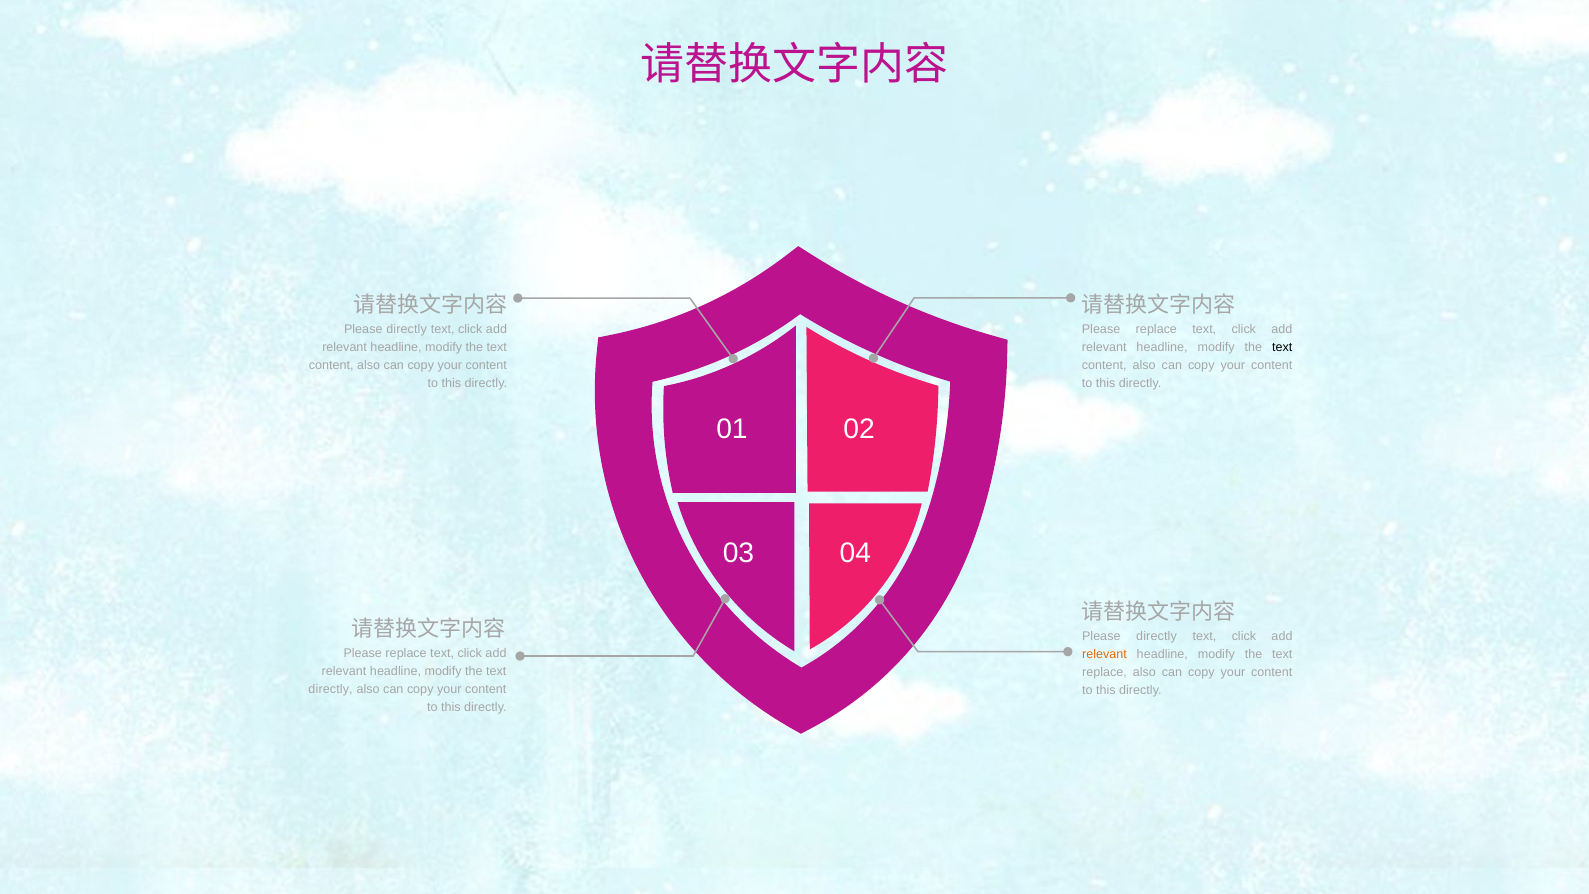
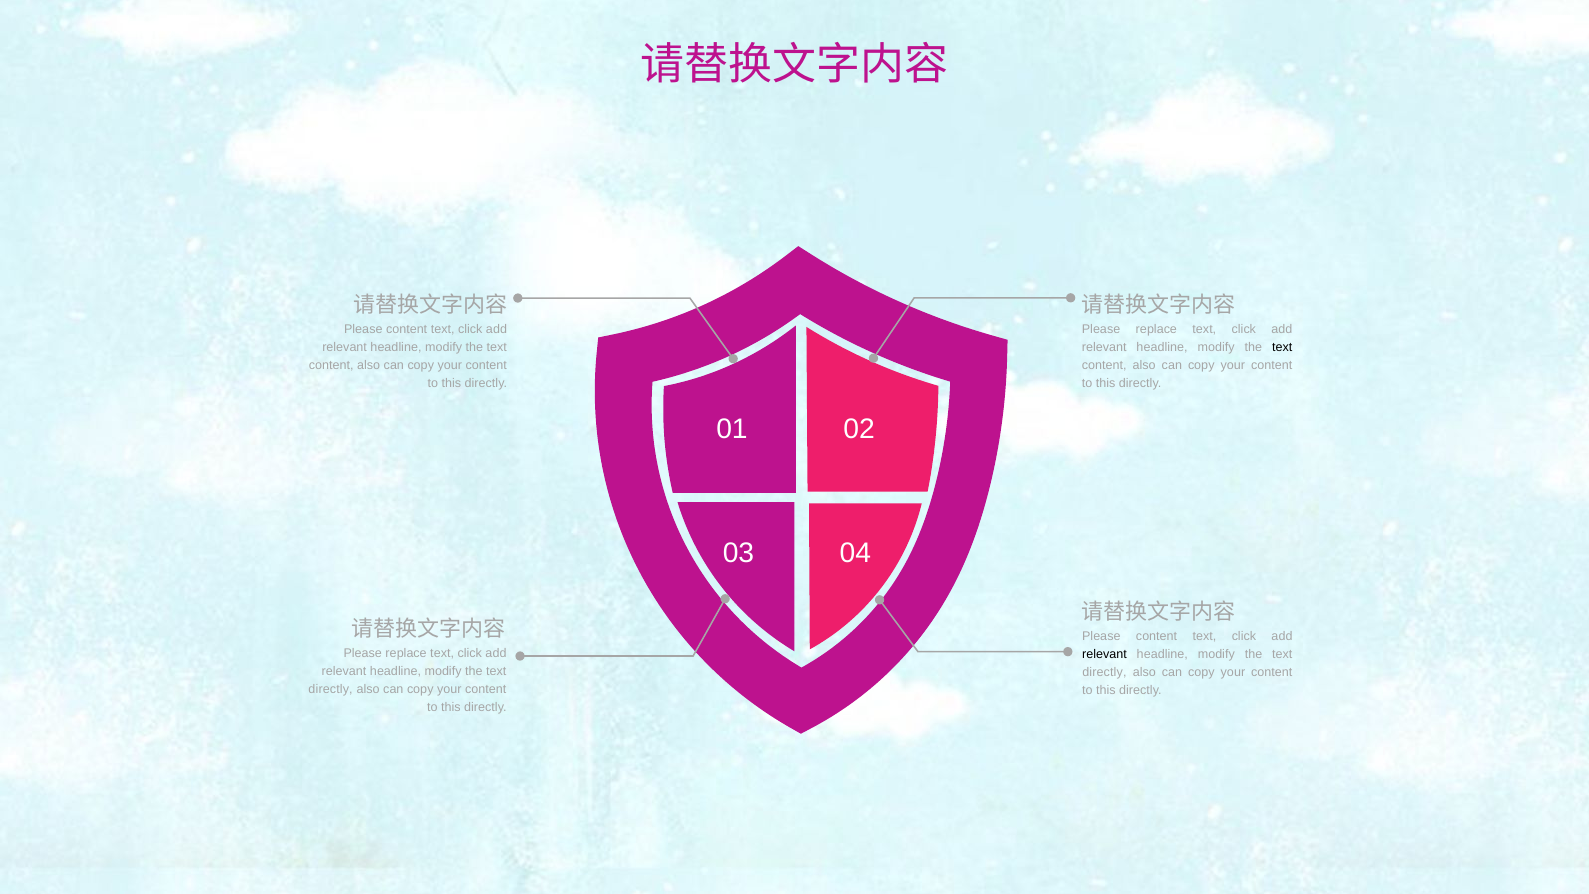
directly at (407, 329): directly -> content
directly at (1157, 636): directly -> content
relevant at (1104, 654) colour: orange -> black
replace at (1104, 672): replace -> directly
